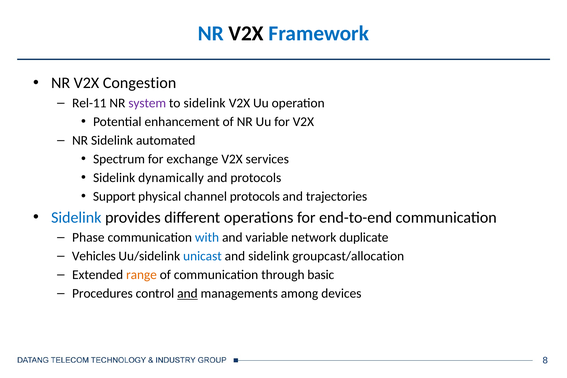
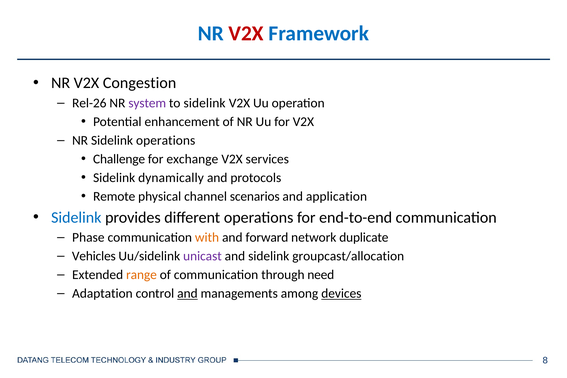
V2X at (246, 33) colour: black -> red
Rel-11: Rel-11 -> Rel-26
Sidelink automated: automated -> operations
Spectrum: Spectrum -> Challenge
Support: Support -> Remote
channel protocols: protocols -> scenarios
trajectories: trajectories -> application
with colour: blue -> orange
variable: variable -> forward
unicast colour: blue -> purple
basic: basic -> need
Procedures: Procedures -> Adaptation
devices underline: none -> present
